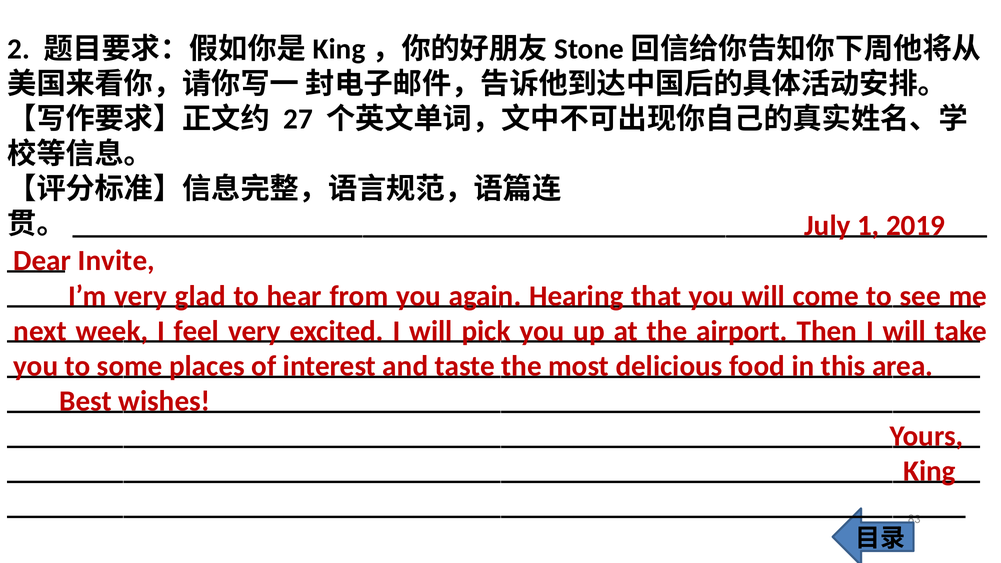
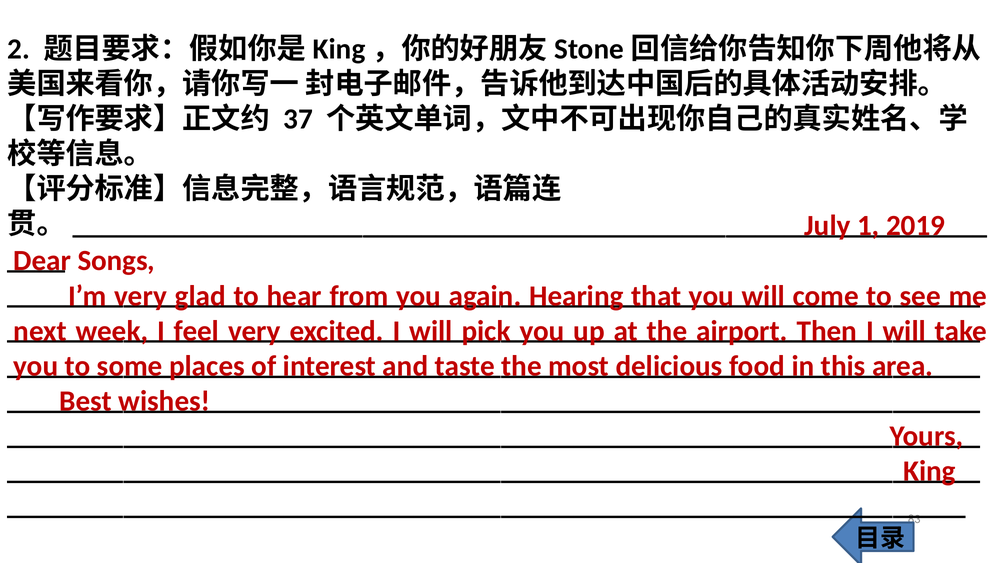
27: 27 -> 37
Invite: Invite -> Songs
